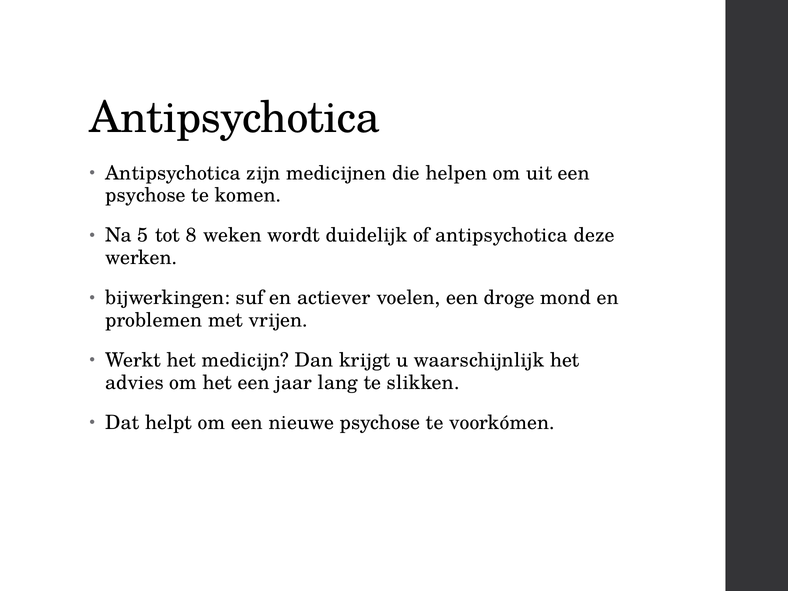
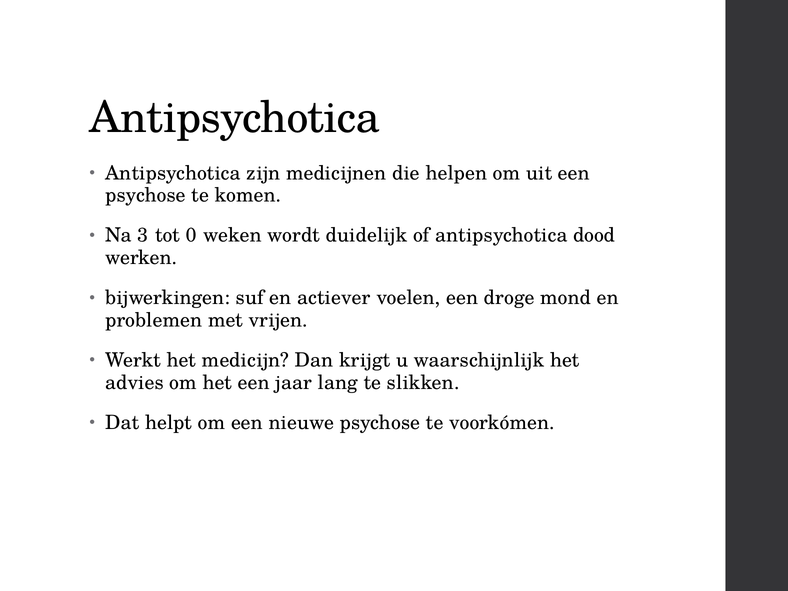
5: 5 -> 3
8: 8 -> 0
deze: deze -> dood
